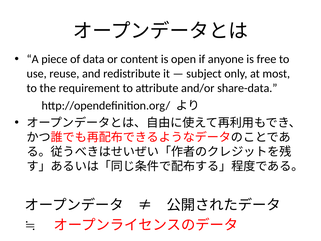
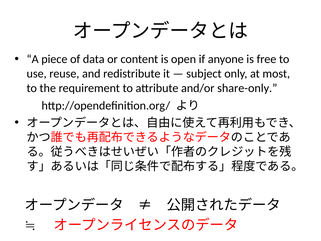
share-data: share-data -> share-only
